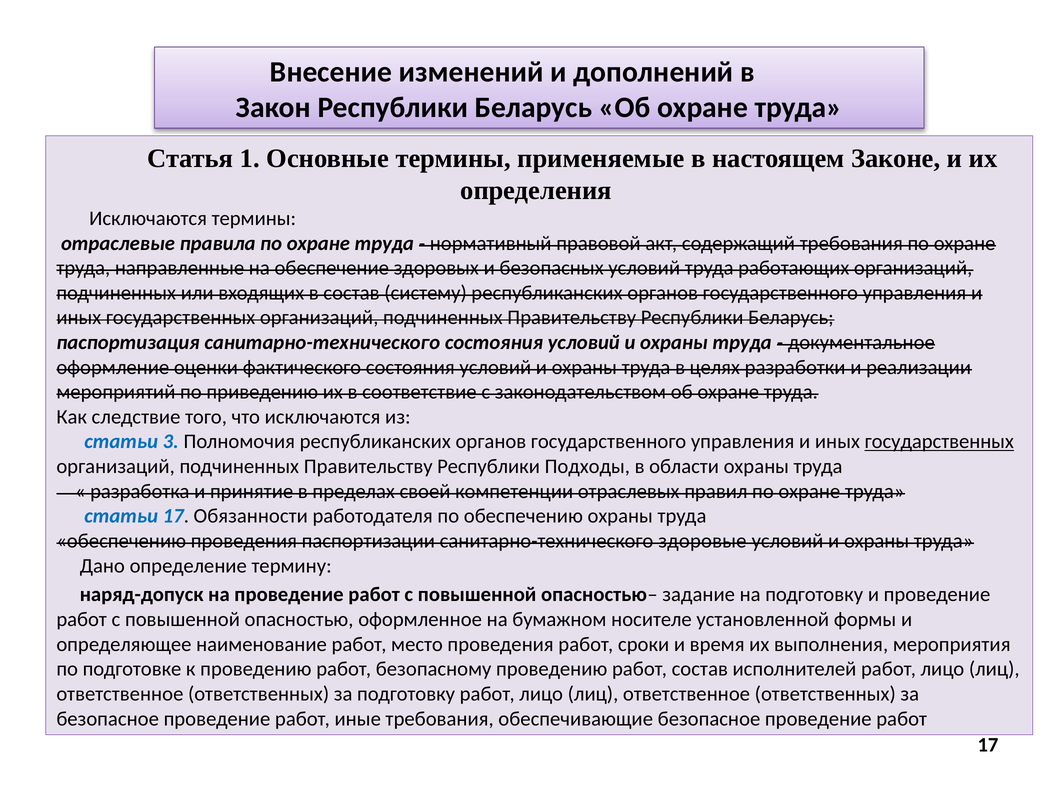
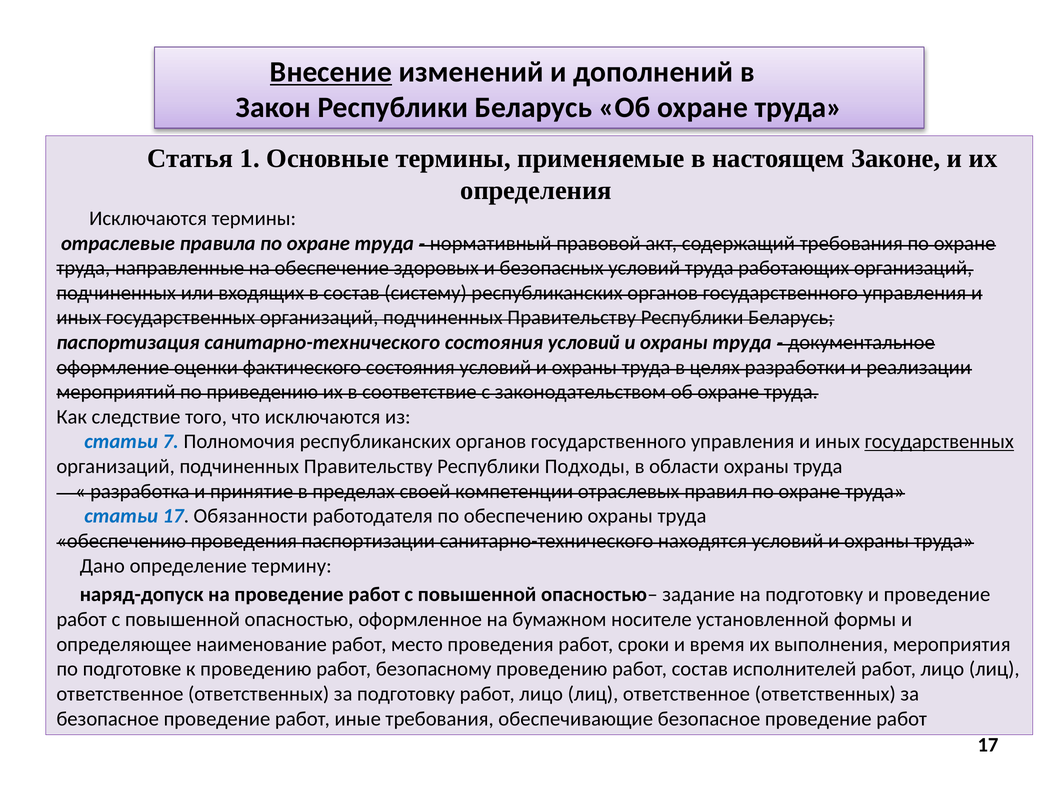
Внесение underline: none -> present
3: 3 -> 7
здоровые: здоровые -> находятся
